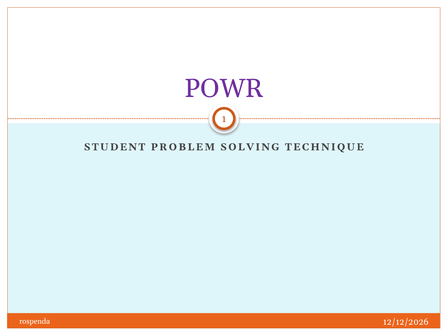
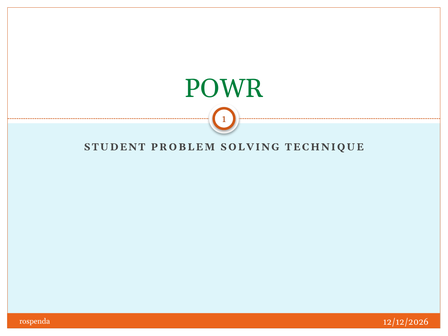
POWR colour: purple -> green
